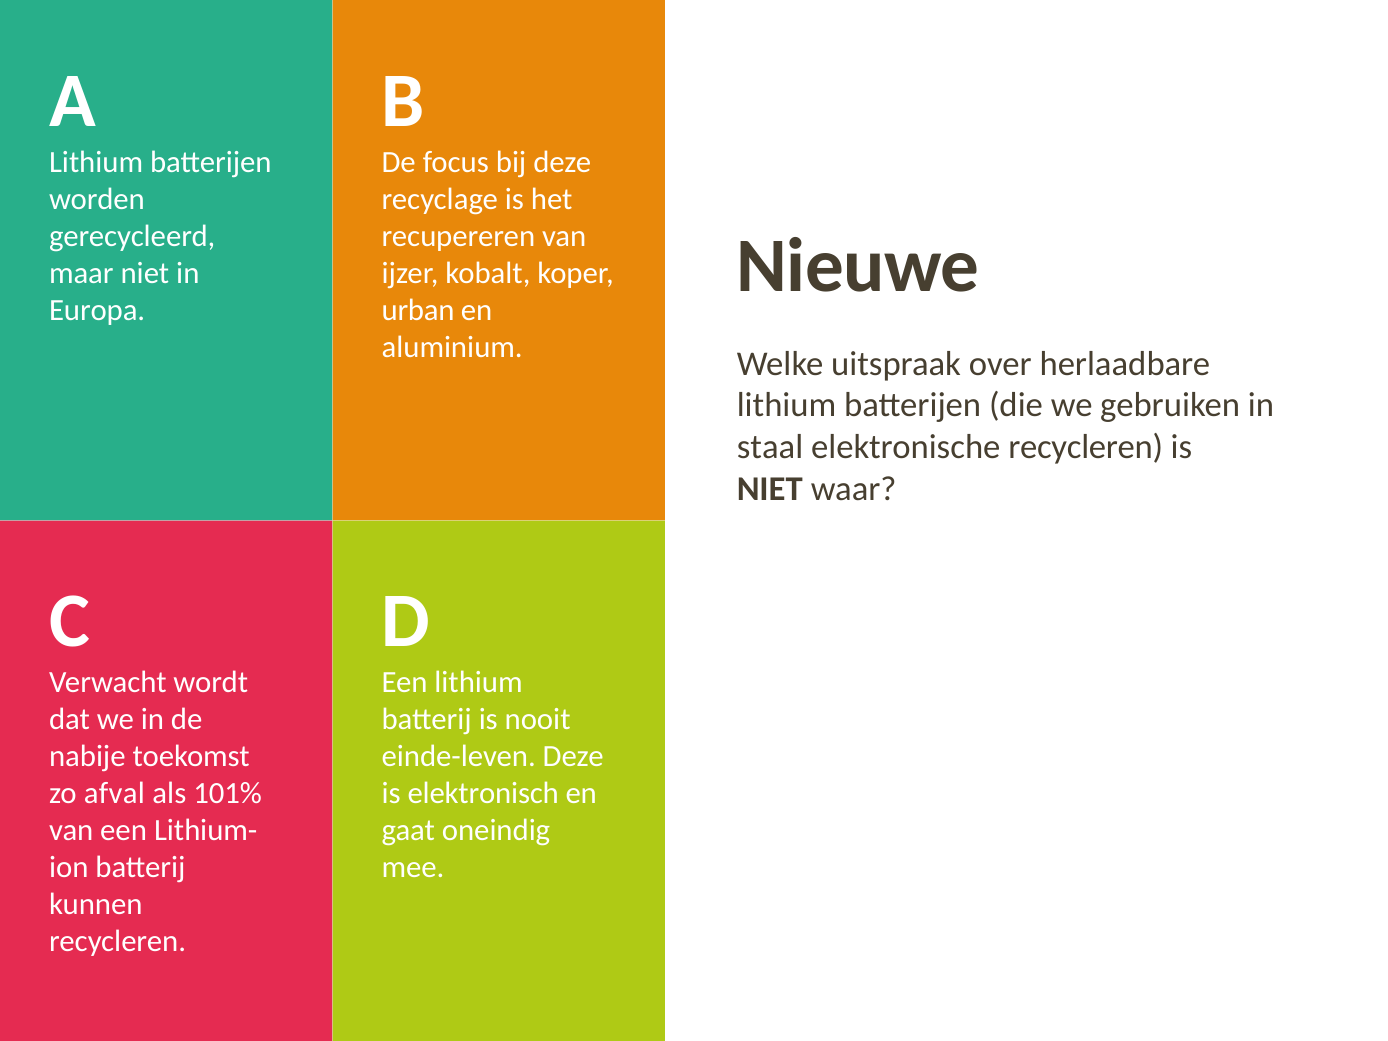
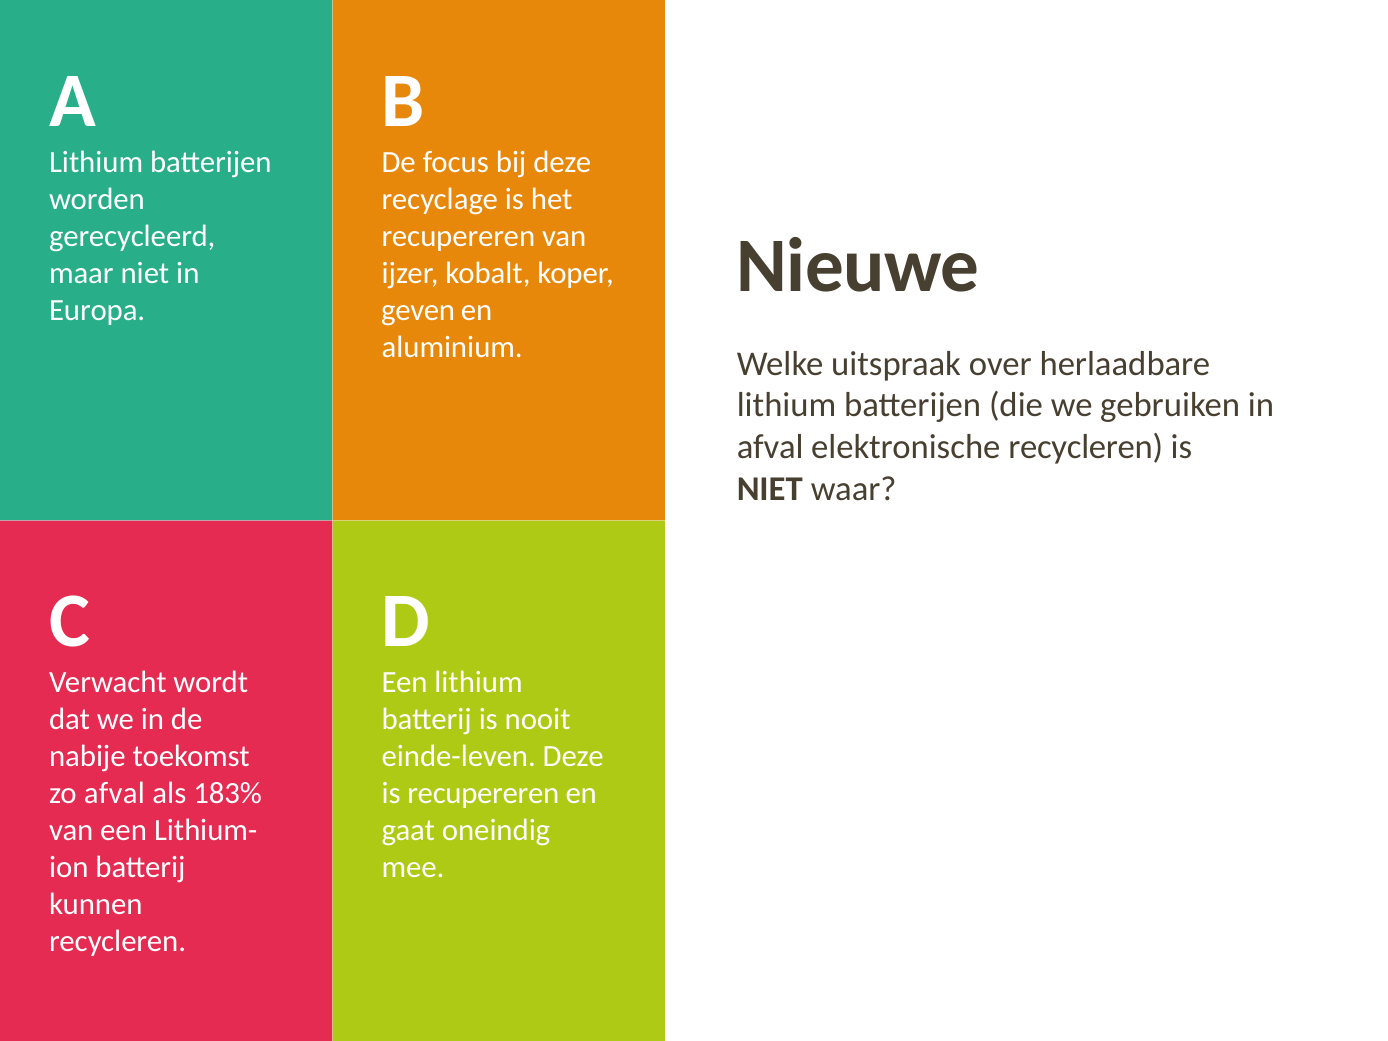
urban: urban -> geven
staal at (770, 447): staal -> afval
101%: 101% -> 183%
is elektronisch: elektronisch -> recupereren
